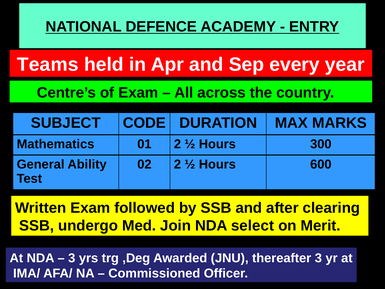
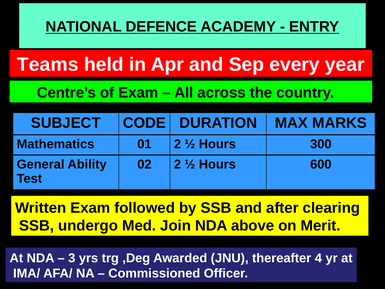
select: select -> above
thereafter 3: 3 -> 4
